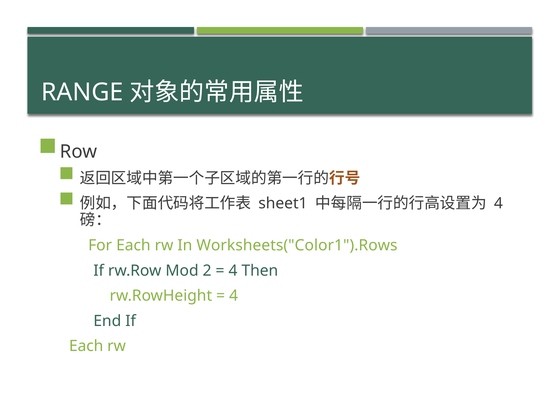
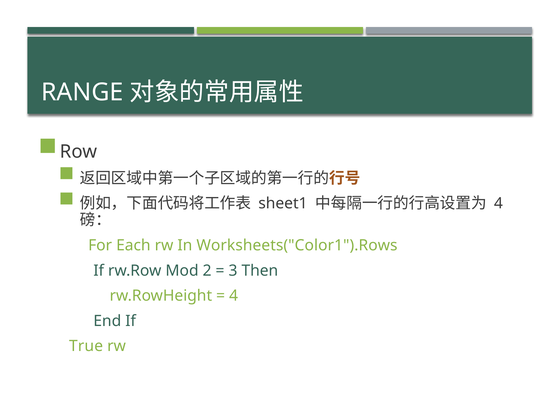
4 at (233, 271): 4 -> 3
Each at (86, 346): Each -> True
